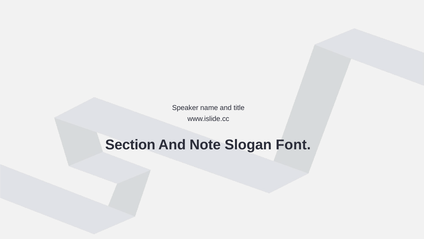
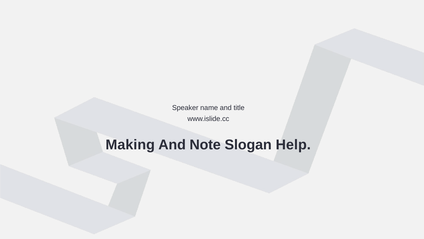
Section: Section -> Making
Font: Font -> Help
